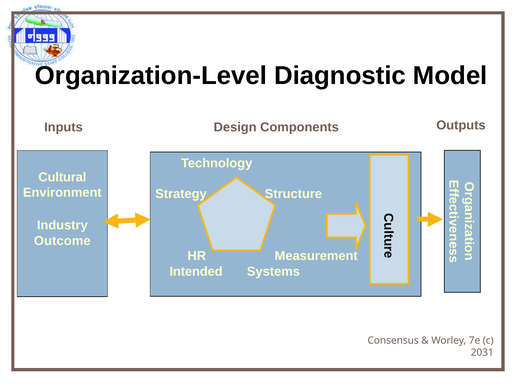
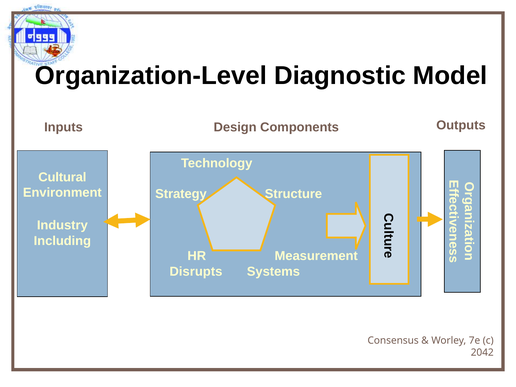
Outcome: Outcome -> Including
Intended: Intended -> Disrupts
2031: 2031 -> 2042
